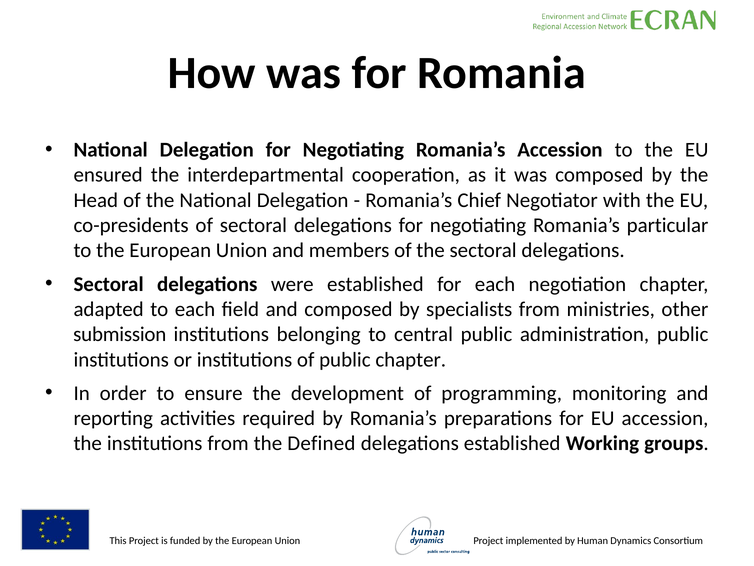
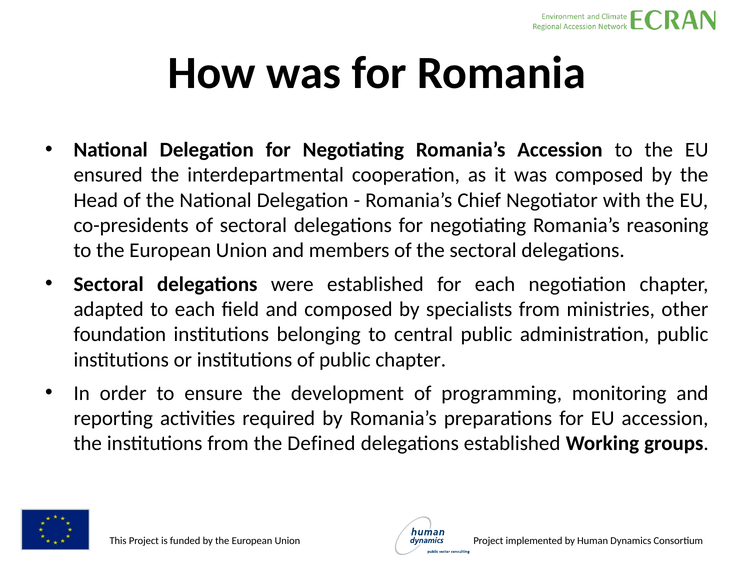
particular: particular -> reasoning
submission: submission -> foundation
